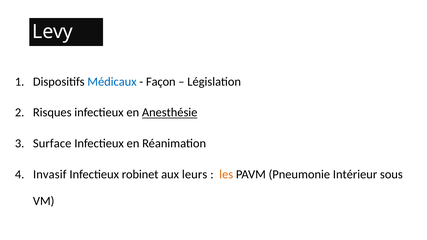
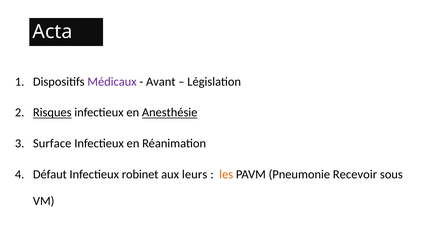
Levy: Levy -> Acta
Médicaux colour: blue -> purple
Façon: Façon -> Avant
Risques underline: none -> present
Invasif: Invasif -> Défaut
Intérieur: Intérieur -> Recevoir
